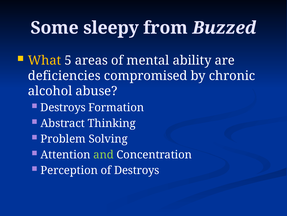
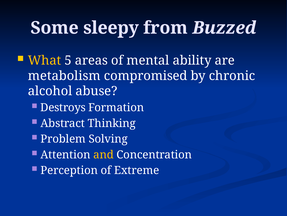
deficiencies: deficiencies -> metabolism
and colour: light green -> yellow
of Destroys: Destroys -> Extreme
